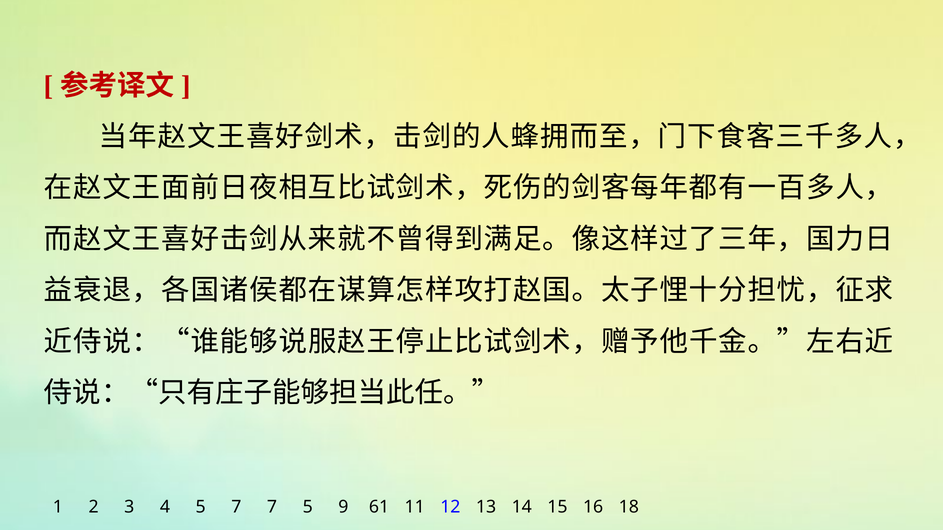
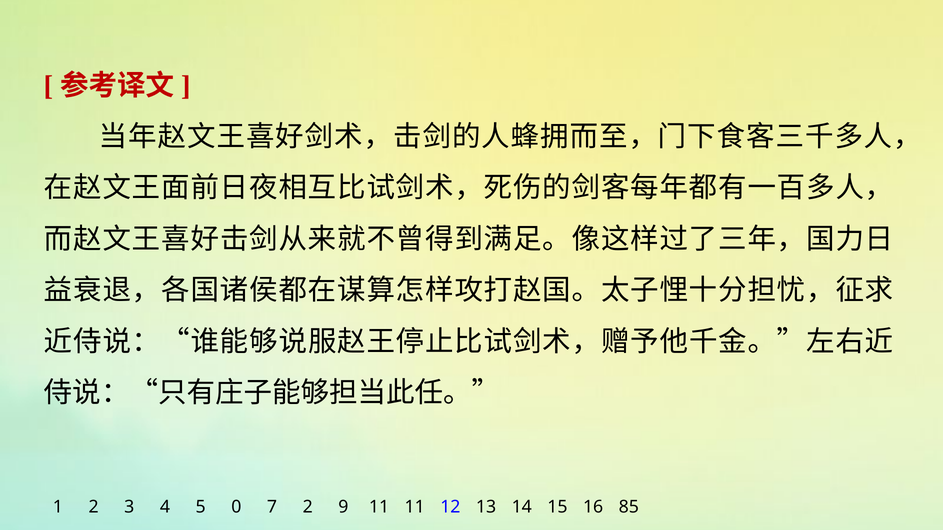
5 7: 7 -> 0
7 5: 5 -> 2
9 61: 61 -> 11
18: 18 -> 85
